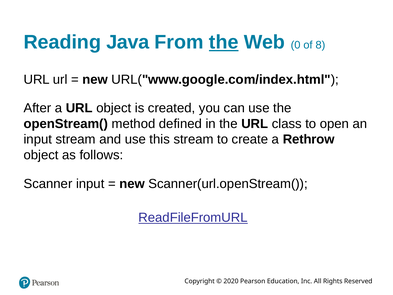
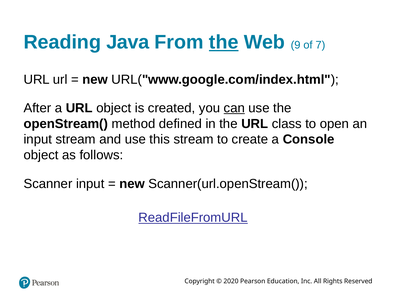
0: 0 -> 9
8: 8 -> 7
can underline: none -> present
Rethrow: Rethrow -> Console
